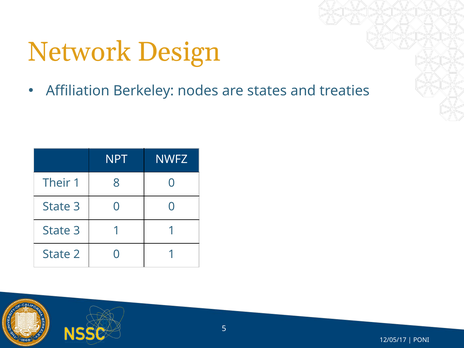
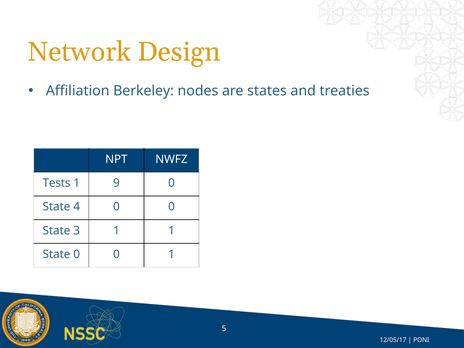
Their: Their -> Tests
8: 8 -> 9
3 at (77, 207): 3 -> 4
State 2: 2 -> 0
